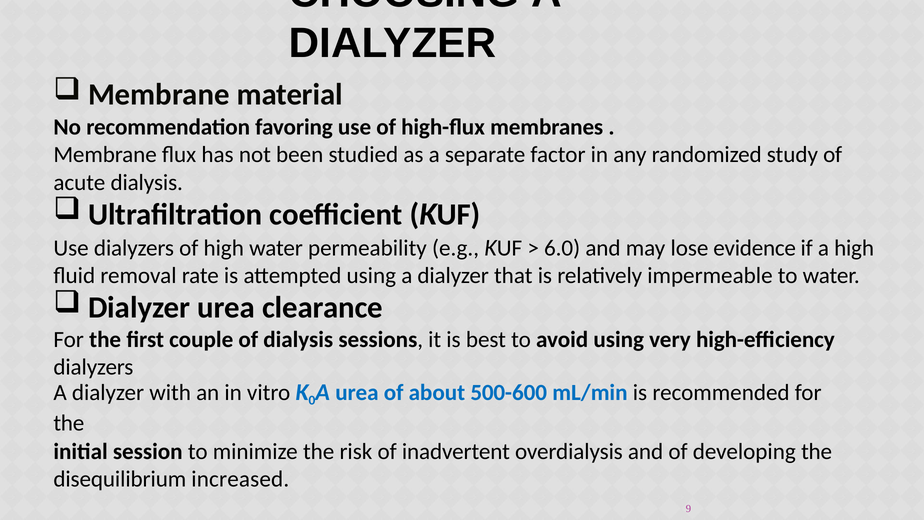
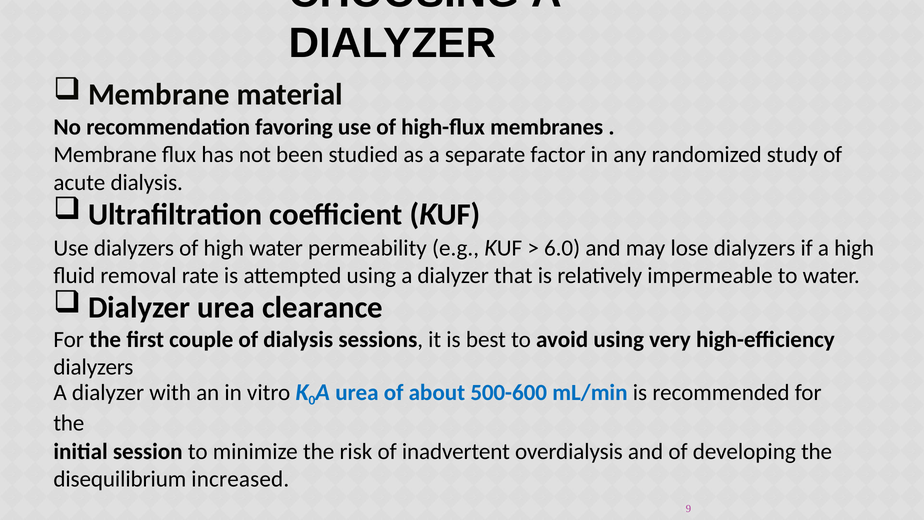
lose evidence: evidence -> dialyzers
